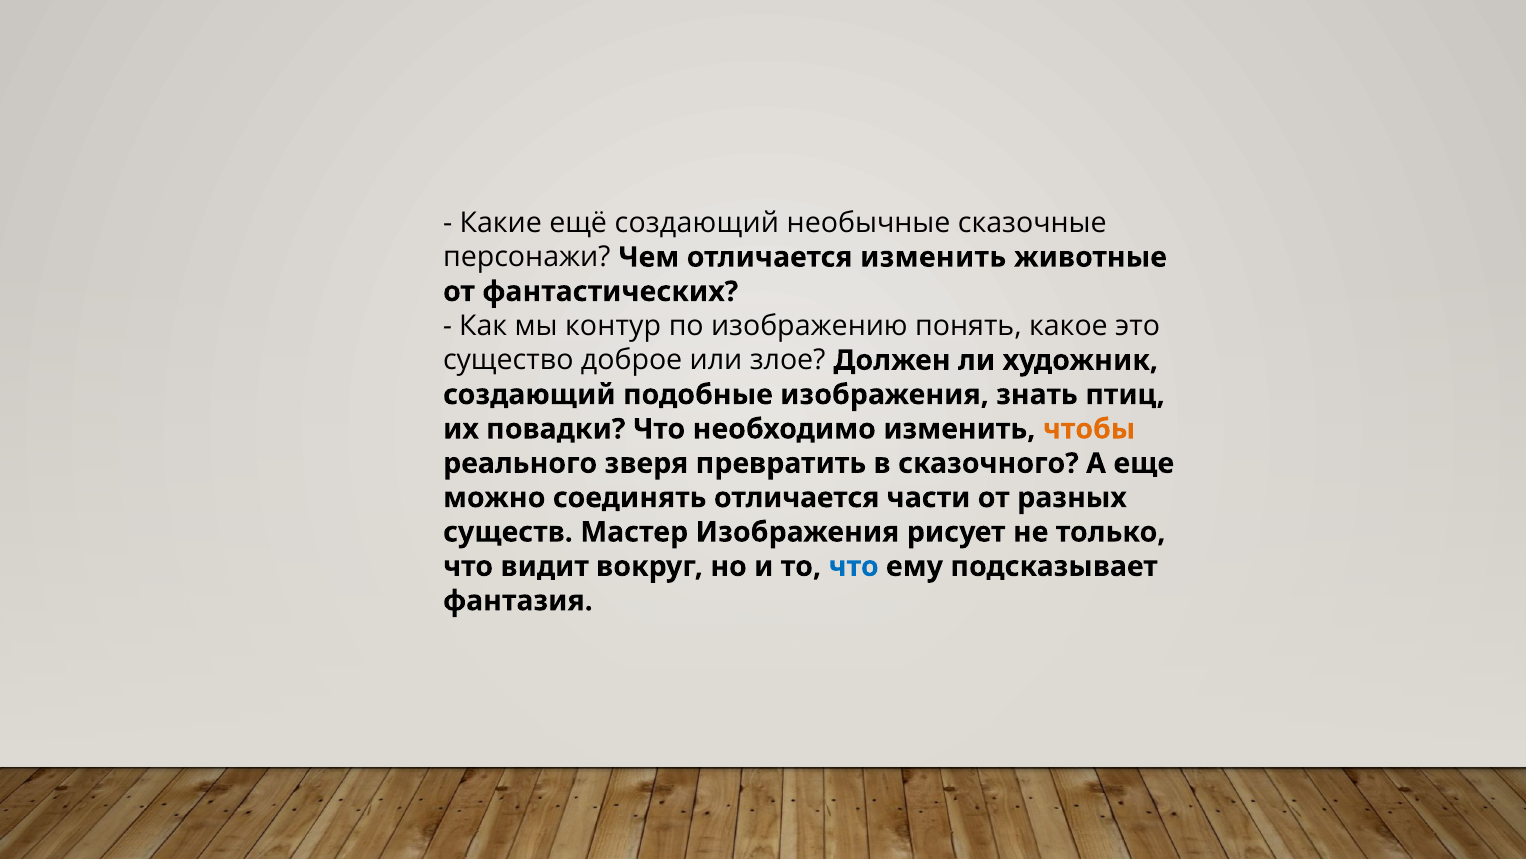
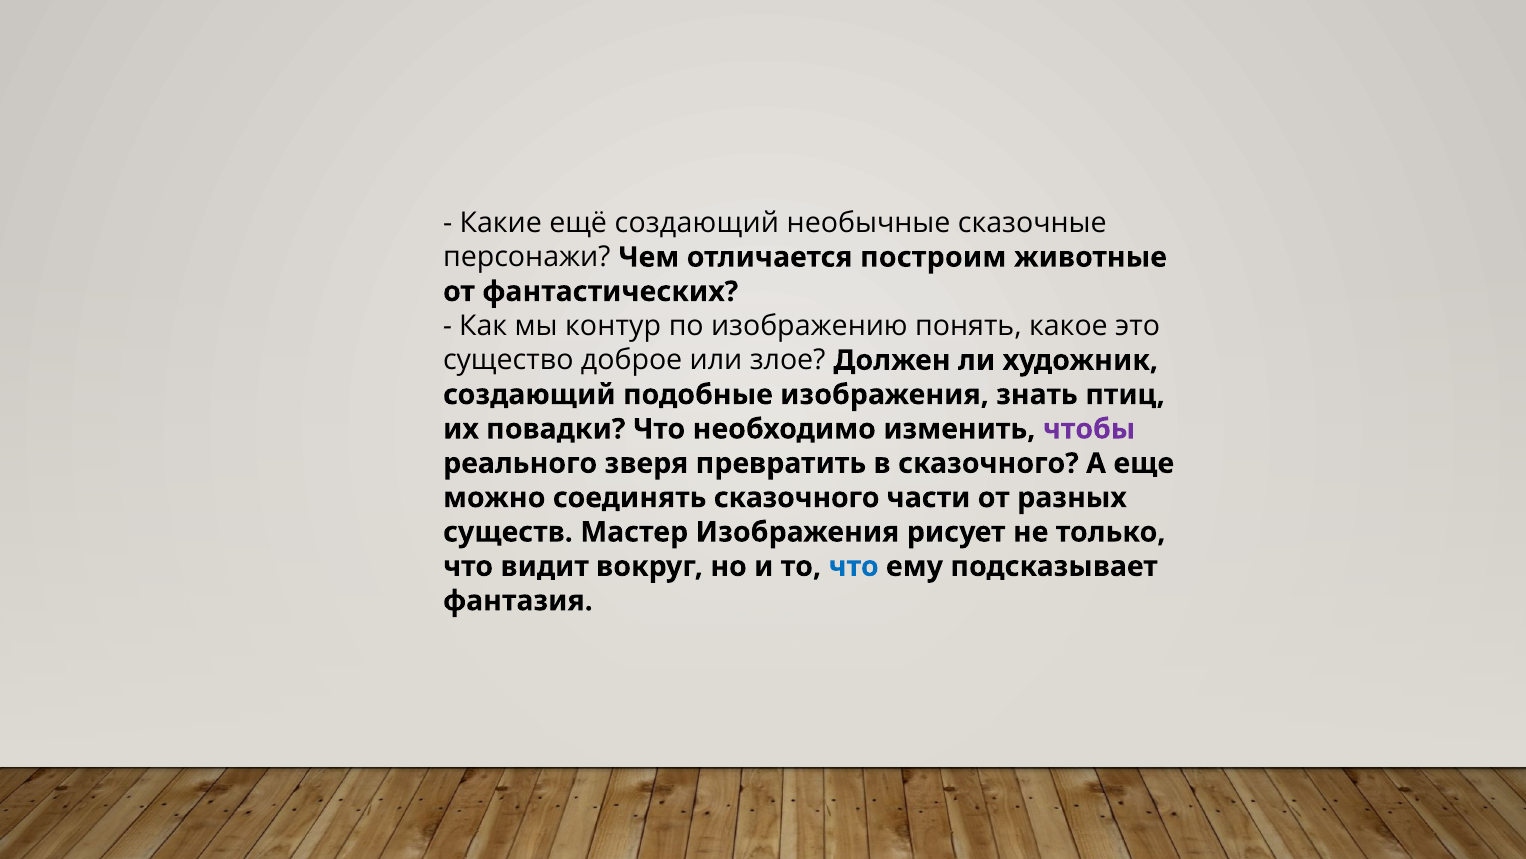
отличается изменить: изменить -> построим
чтобы colour: orange -> purple
соединять отличается: отличается -> сказочного
